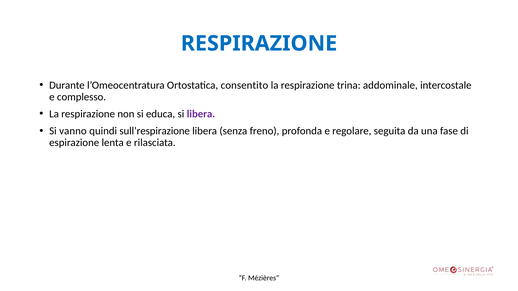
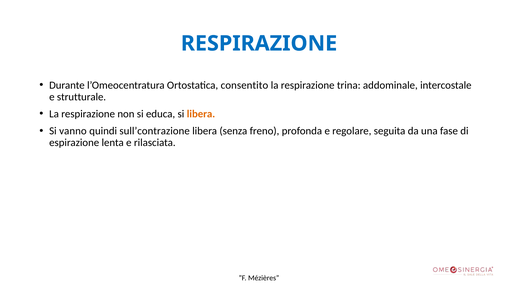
complesso: complesso -> strutturale
libera at (201, 114) colour: purple -> orange
sull’respirazione: sull’respirazione -> sull’contrazione
